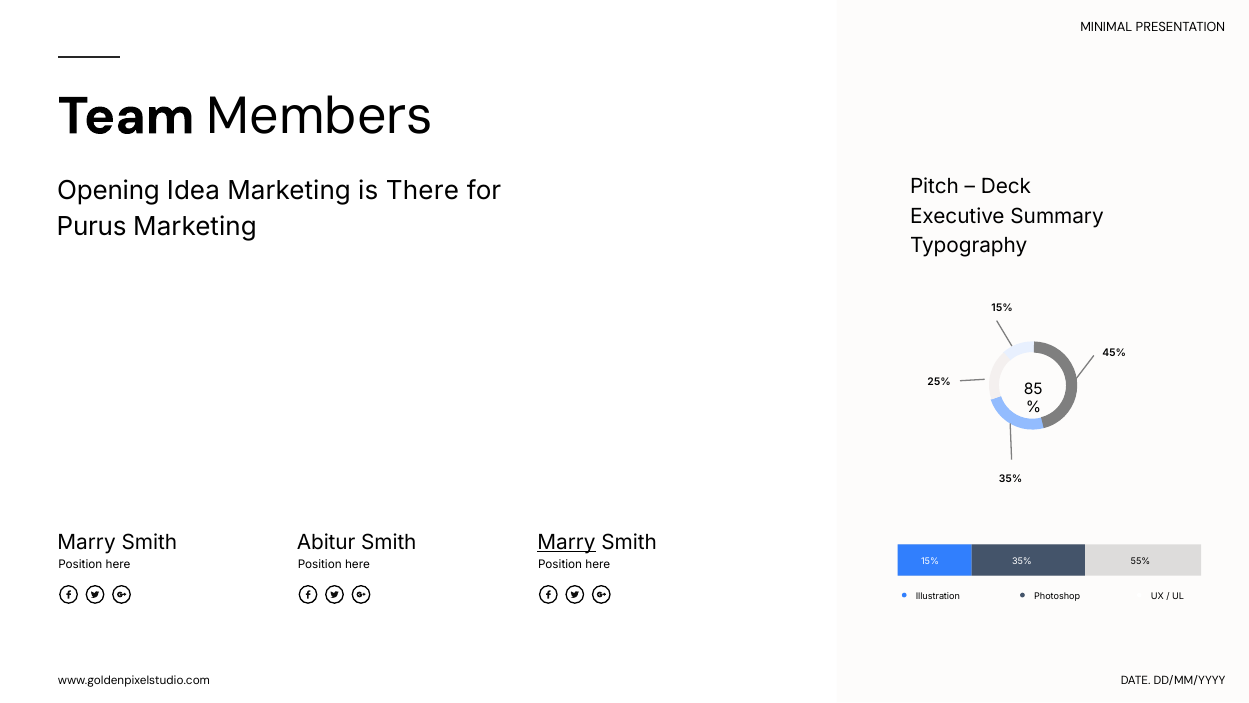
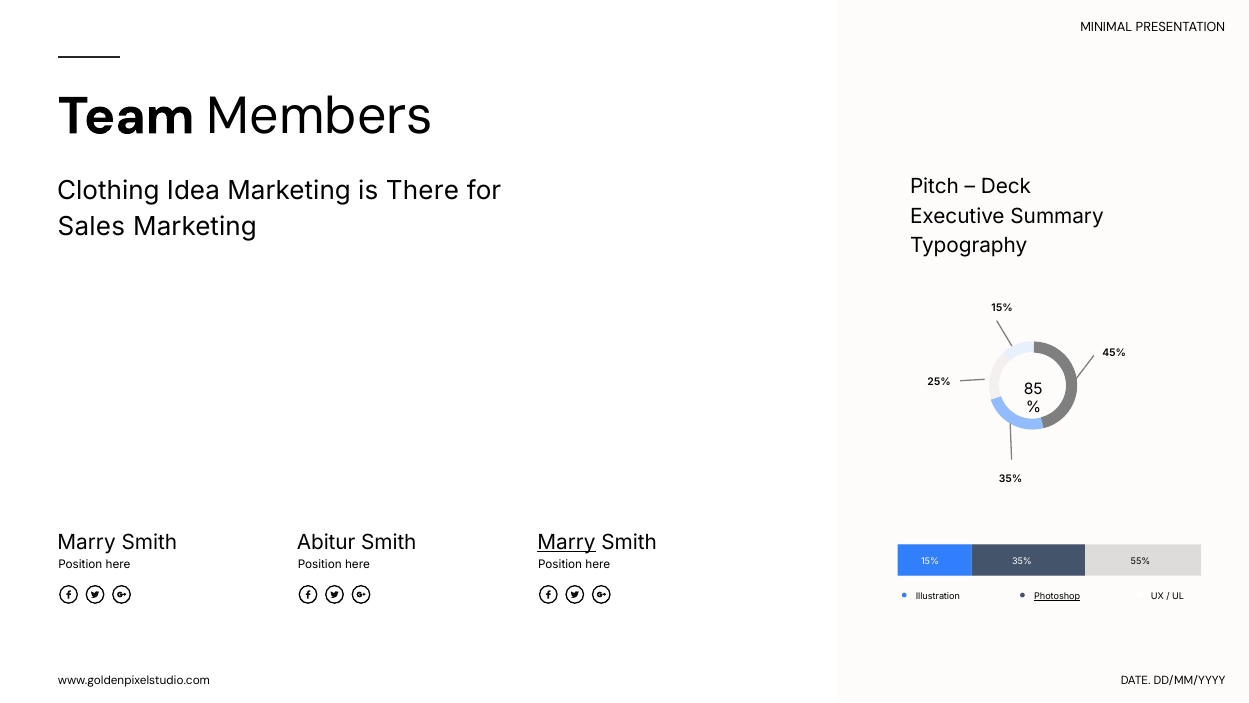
Opening: Opening -> Clothing
Purus: Purus -> Sales
Photoshop underline: none -> present
